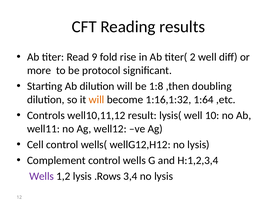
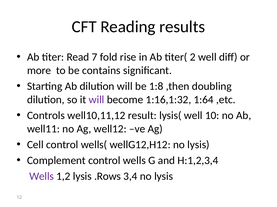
9: 9 -> 7
protocol: protocol -> contains
will at (97, 100) colour: orange -> purple
